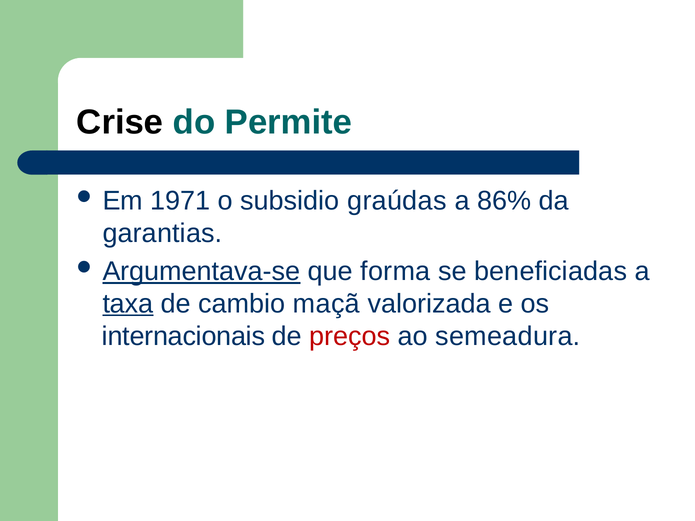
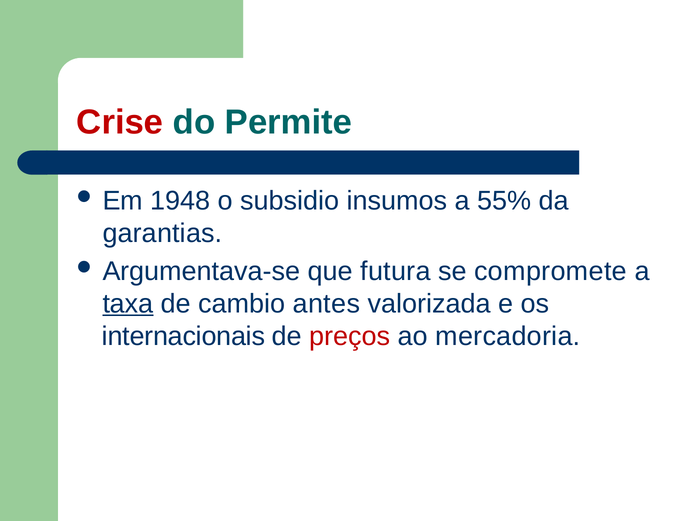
Crise colour: black -> red
1971: 1971 -> 1948
graúdas: graúdas -> insumos
86%: 86% -> 55%
Argumentava-se underline: present -> none
forma: forma -> futura
beneficiadas: beneficiadas -> compromete
maçã: maçã -> antes
semeadura: semeadura -> mercadoria
